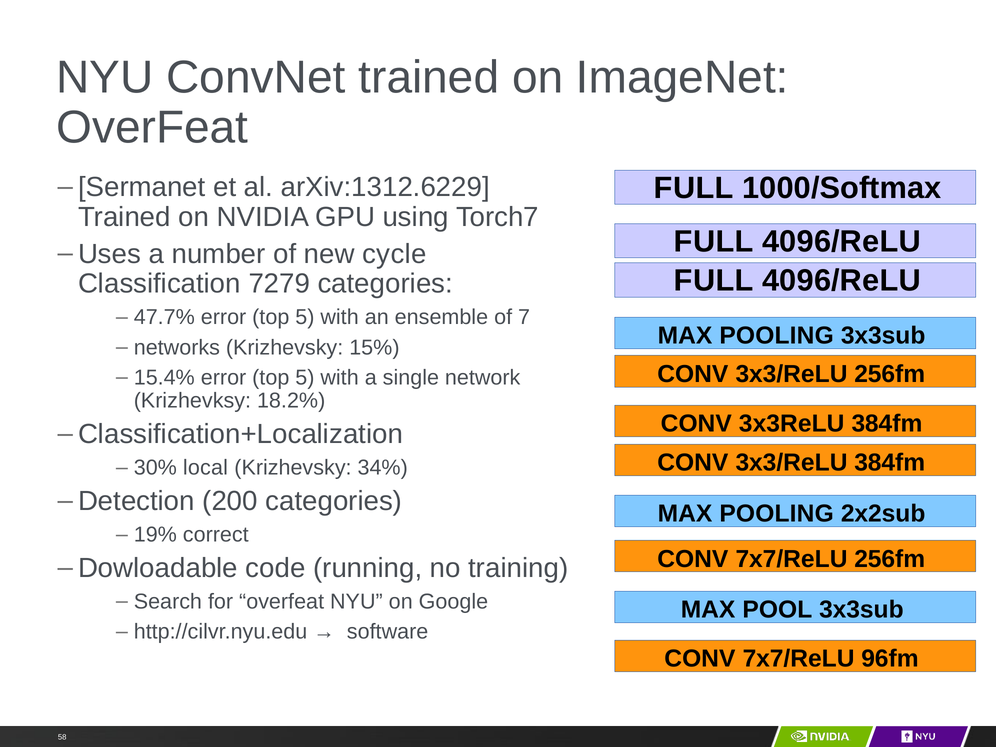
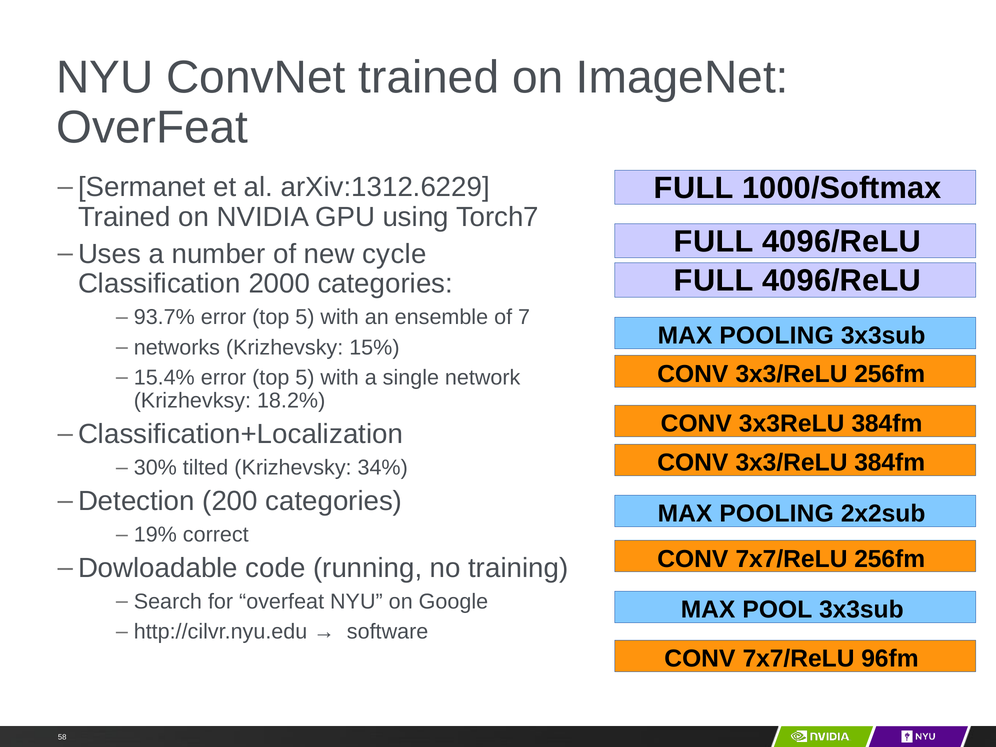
7279: 7279 -> 2000
47.7%: 47.7% -> 93.7%
local: local -> tilted
